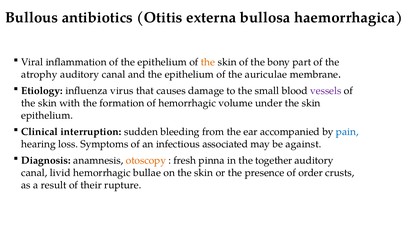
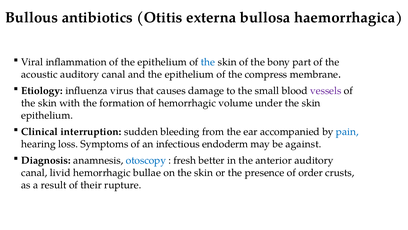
the at (208, 62) colour: orange -> blue
atrophy: atrophy -> acoustic
auriculae: auriculae -> compress
associated: associated -> endoderm
otoscopy colour: orange -> blue
pinna: pinna -> better
together: together -> anterior
